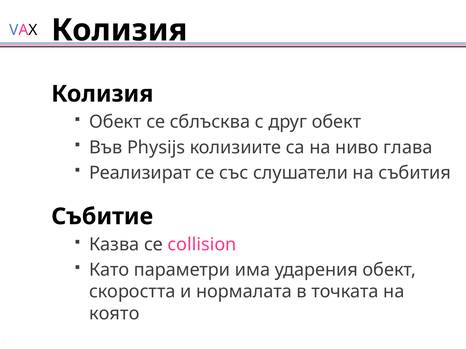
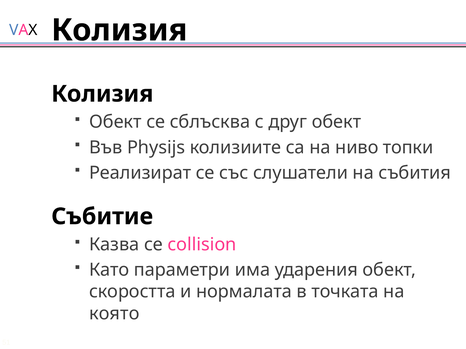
глава: глава -> топки
